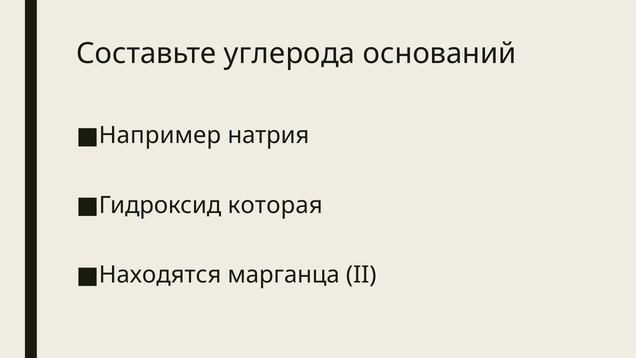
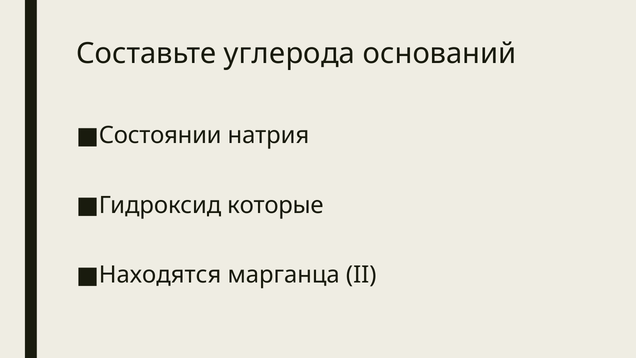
Например: Например -> Состоянии
которая: которая -> которые
